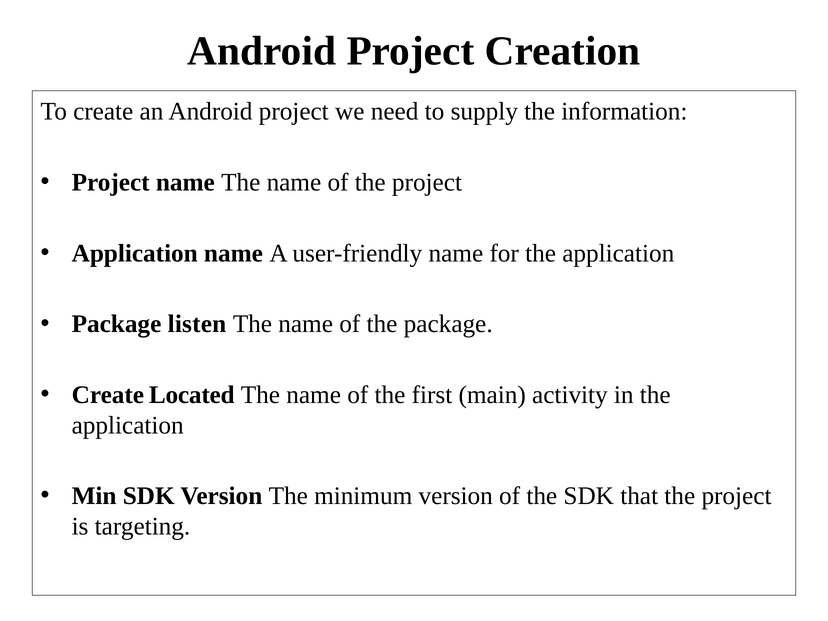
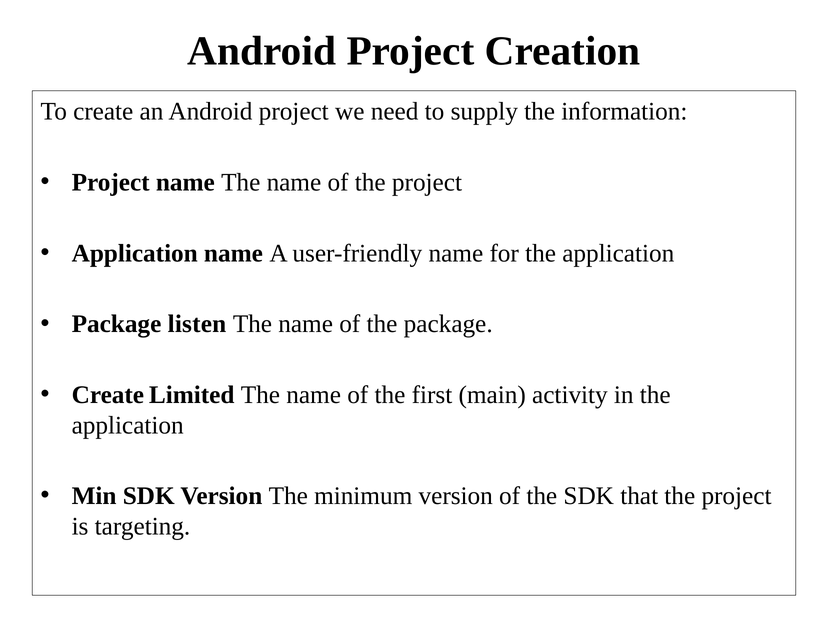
Located: Located -> Limited
